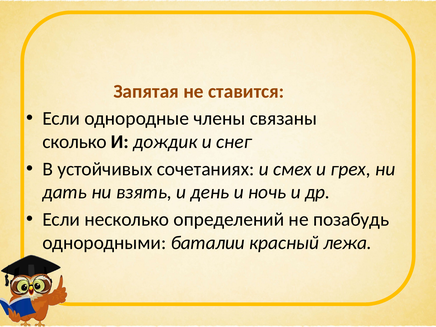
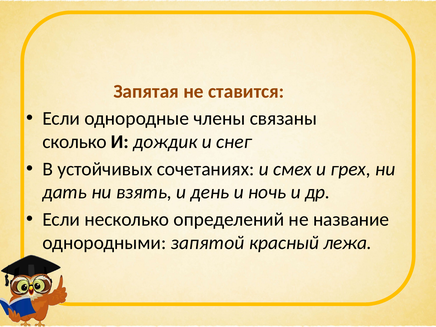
позабудь: позабудь -> название
баталии: баталии -> запятой
